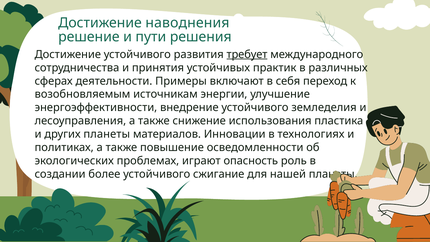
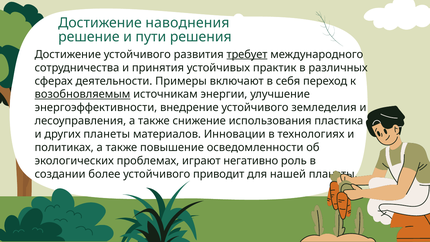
возобновляемым underline: none -> present
опасность: опасность -> негативно
сжигание: сжигание -> приводит
